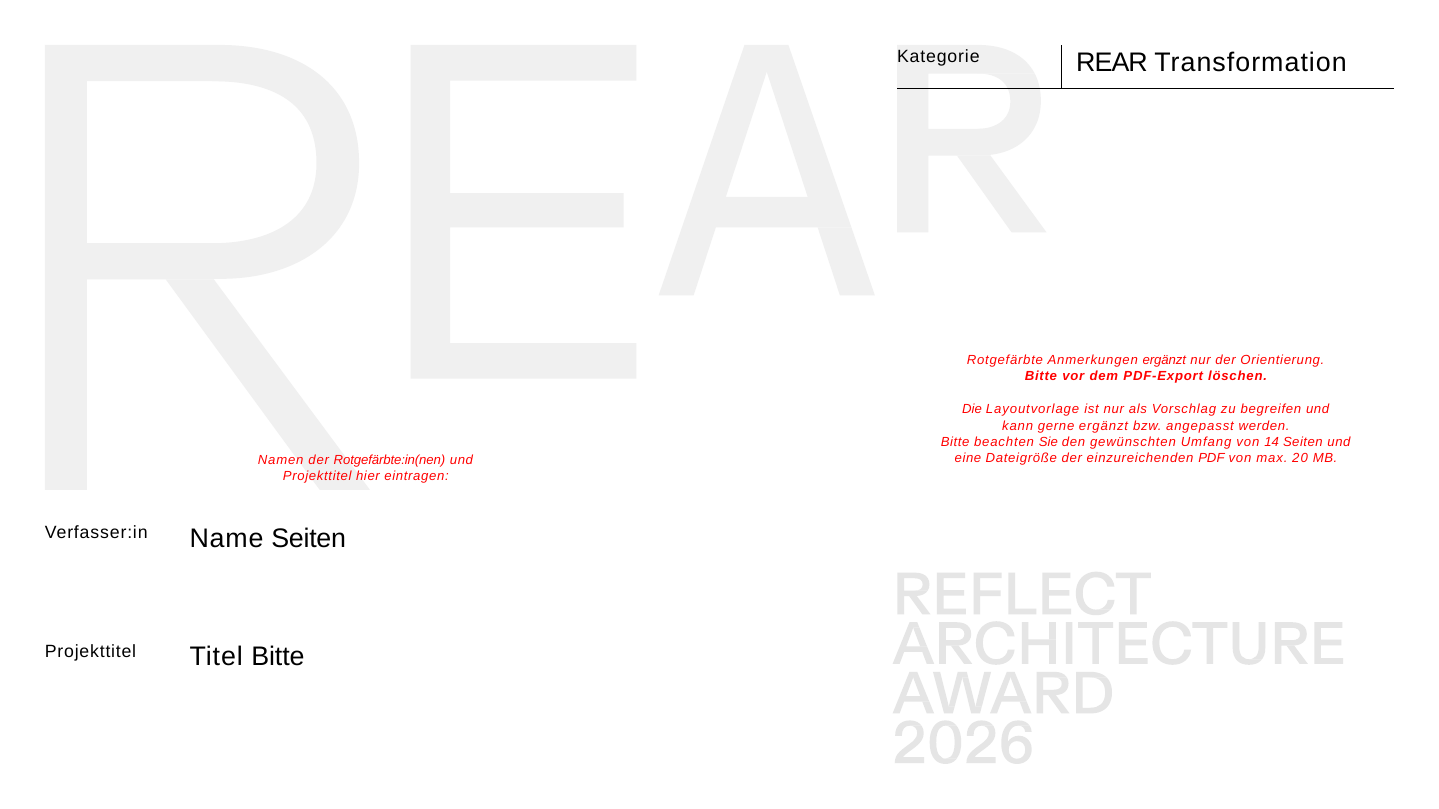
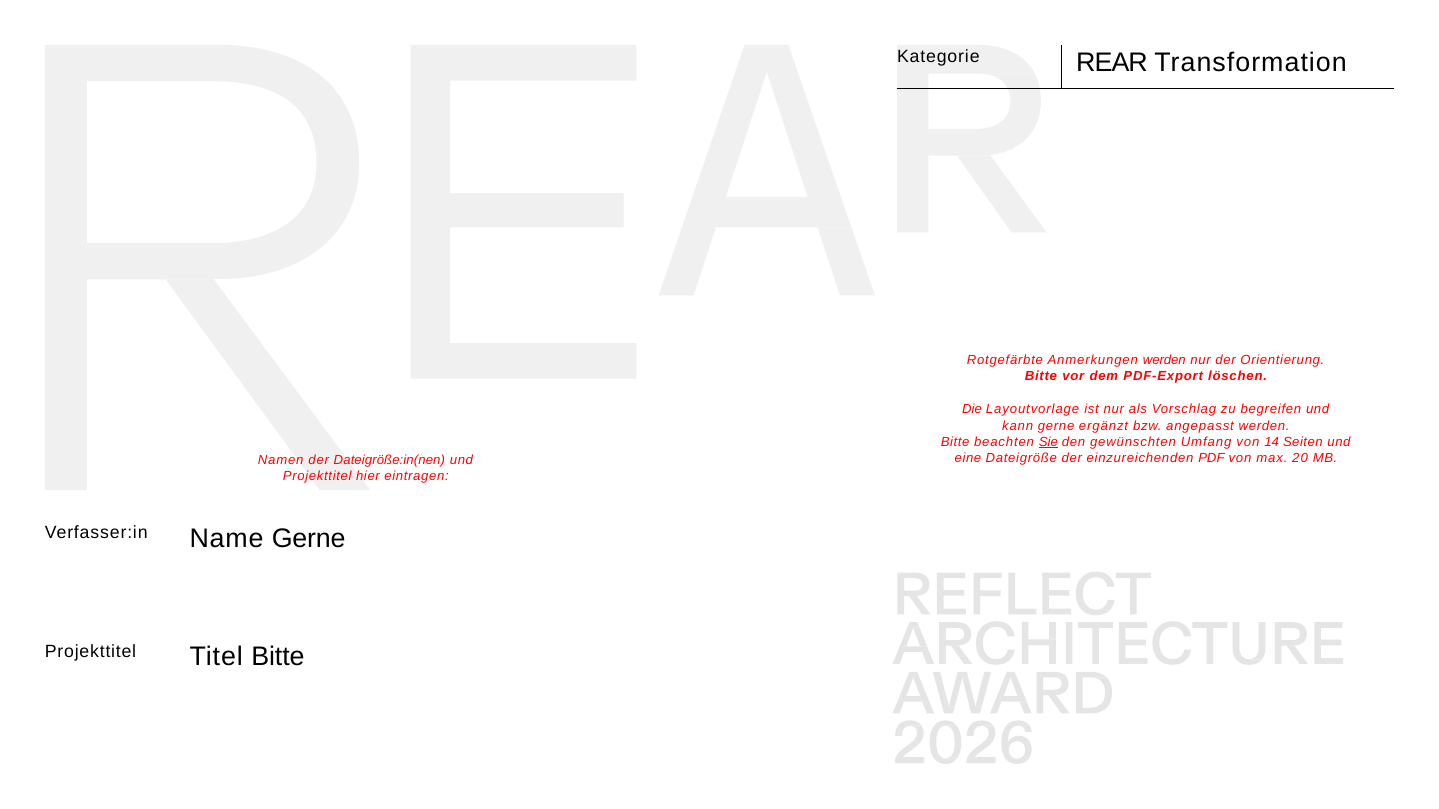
Anmerkungen ergänzt: ergänzt -> werden
Sie underline: none -> present
Rotgefärbte:in(nen: Rotgefärbte:in(nen -> Dateigröße:in(nen
Name Seiten: Seiten -> Gerne
